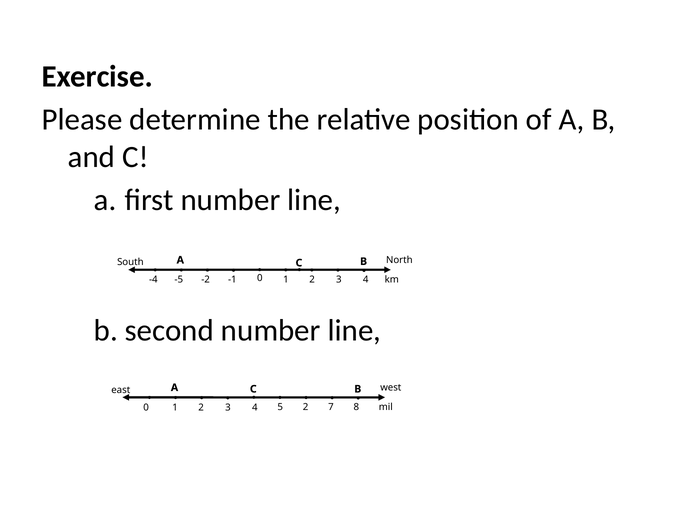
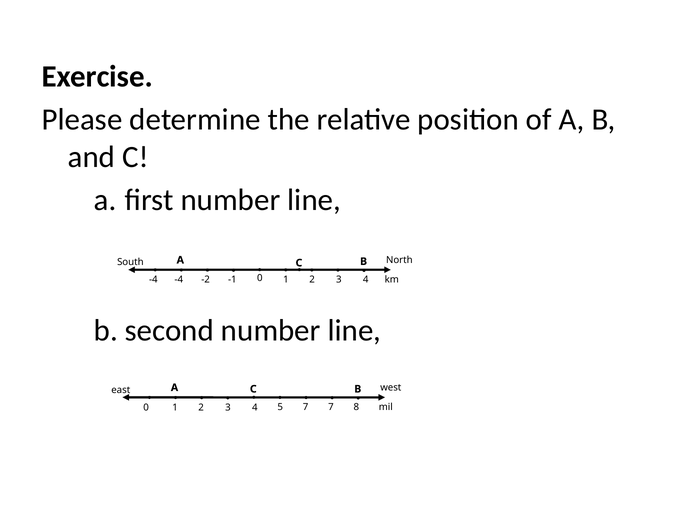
-4 -5: -5 -> -4
5 2: 2 -> 7
